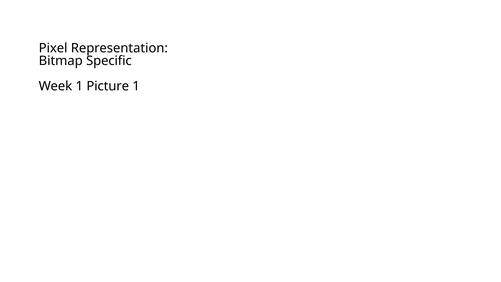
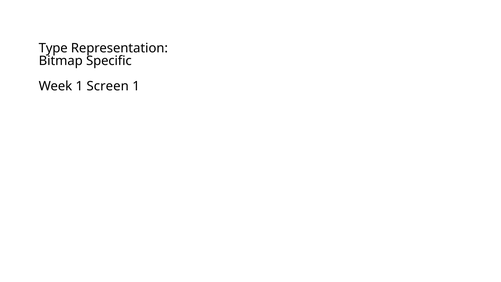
Pixel: Pixel -> Type
Picture: Picture -> Screen
